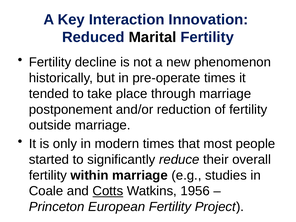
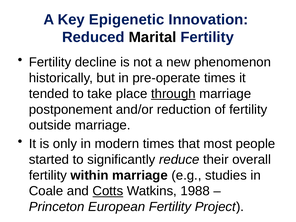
Interaction: Interaction -> Epigenetic
through underline: none -> present
1956: 1956 -> 1988
